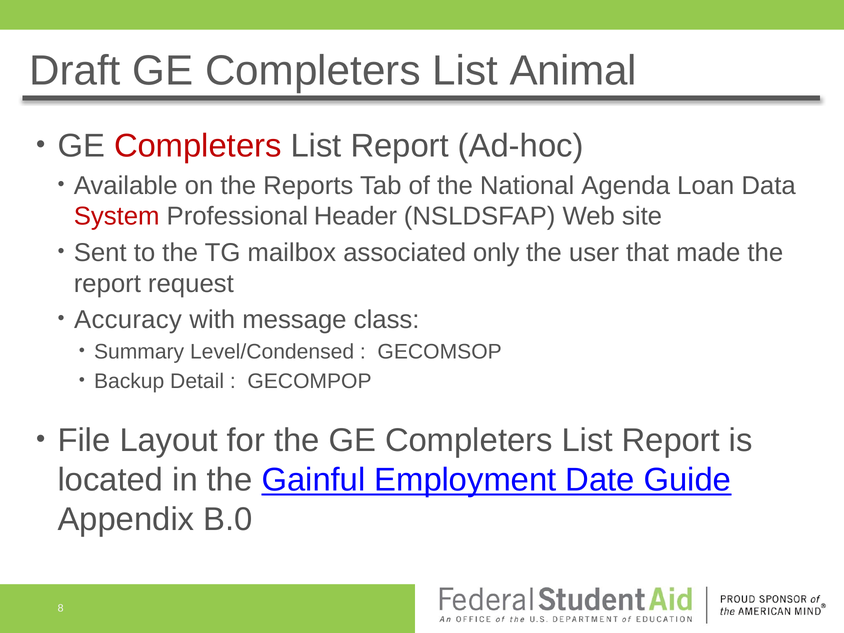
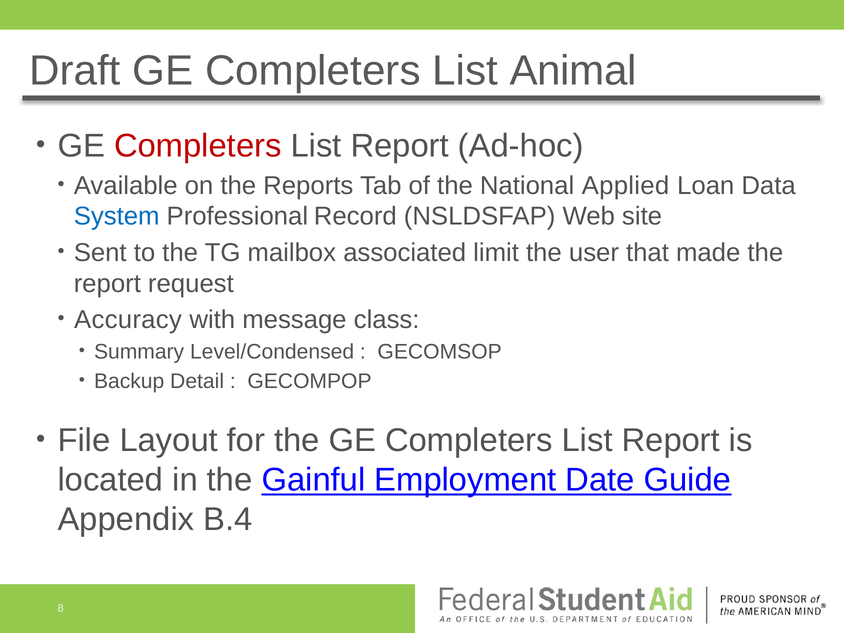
Agenda: Agenda -> Applied
System colour: red -> blue
Header: Header -> Record
only: only -> limit
B.0: B.0 -> B.4
